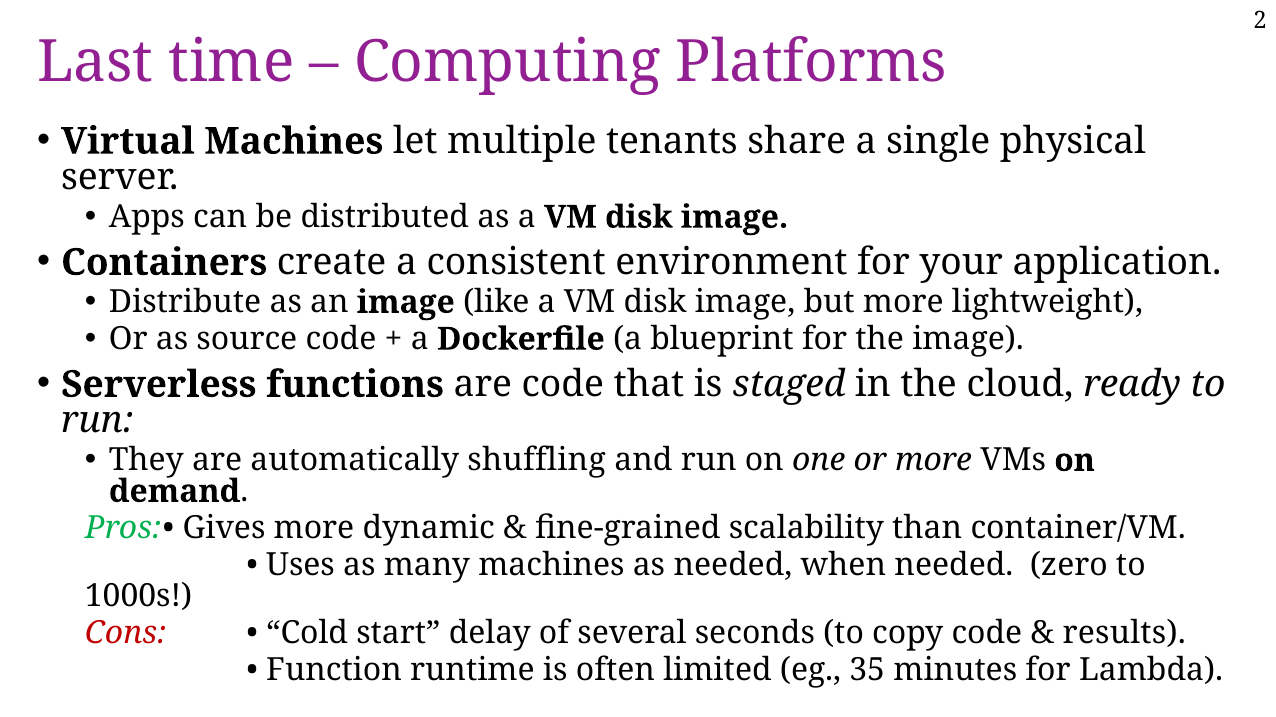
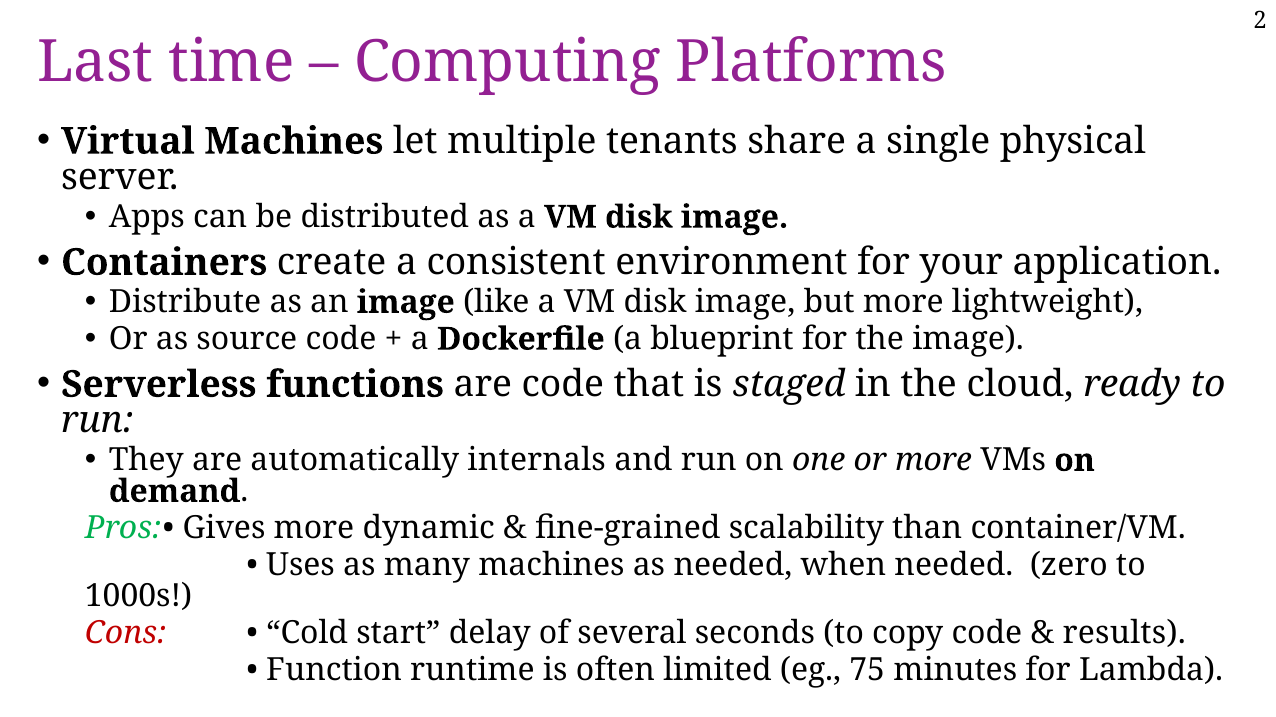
shuffling: shuffling -> internals
35: 35 -> 75
